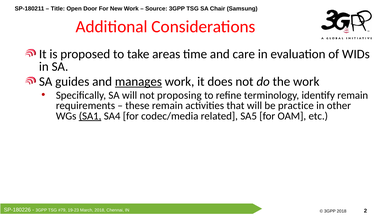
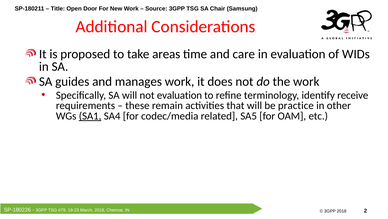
manages underline: present -> none
not proposing: proposing -> evaluation
identify remain: remain -> receive
